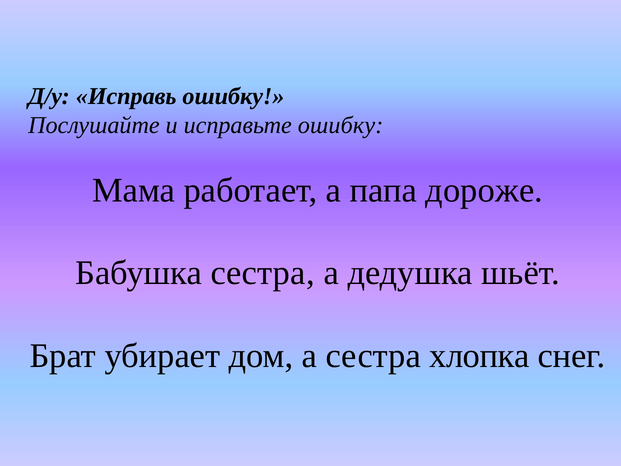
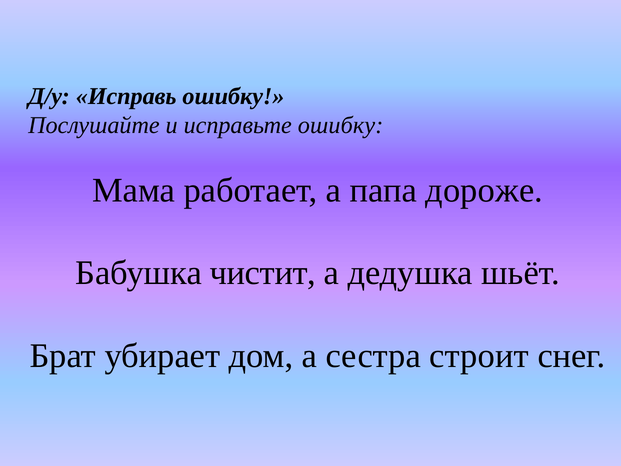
Бабушка сестра: сестра -> чистит
хлопка: хлопка -> строит
